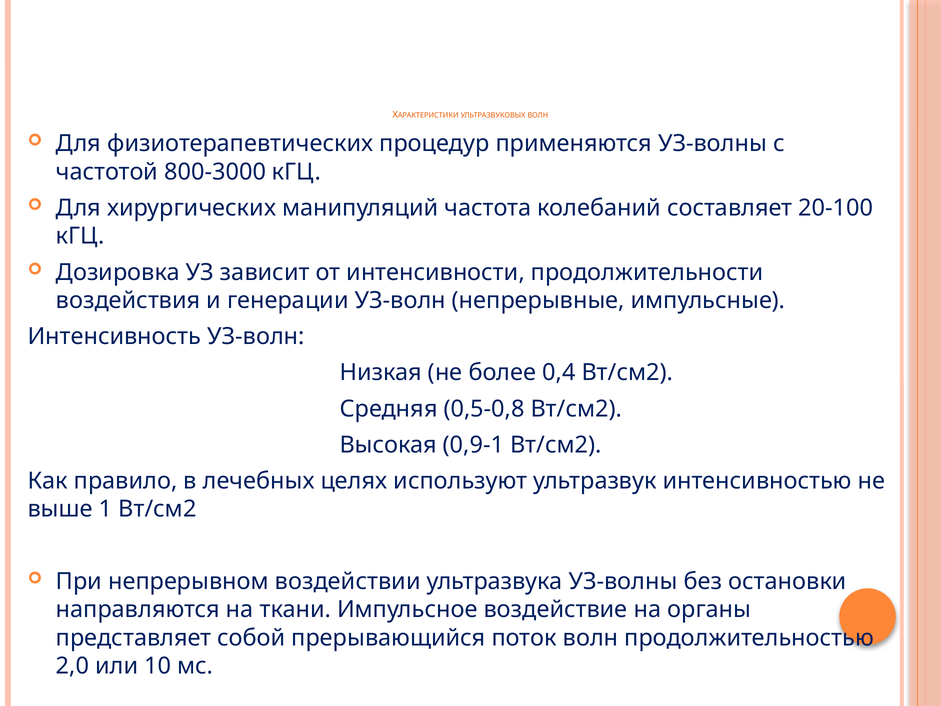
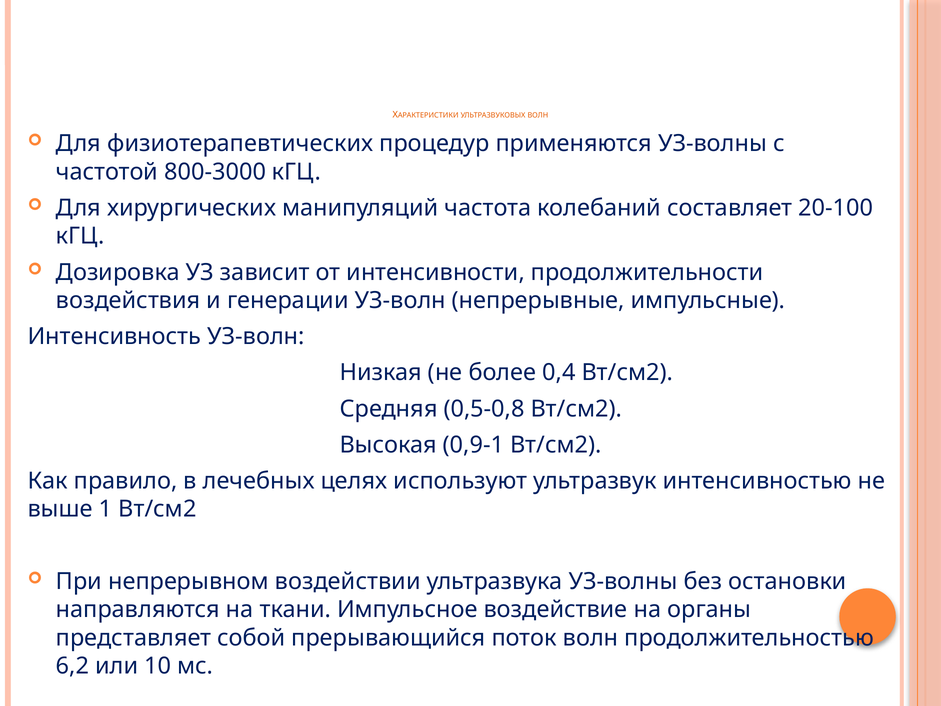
2,0: 2,0 -> 6,2
